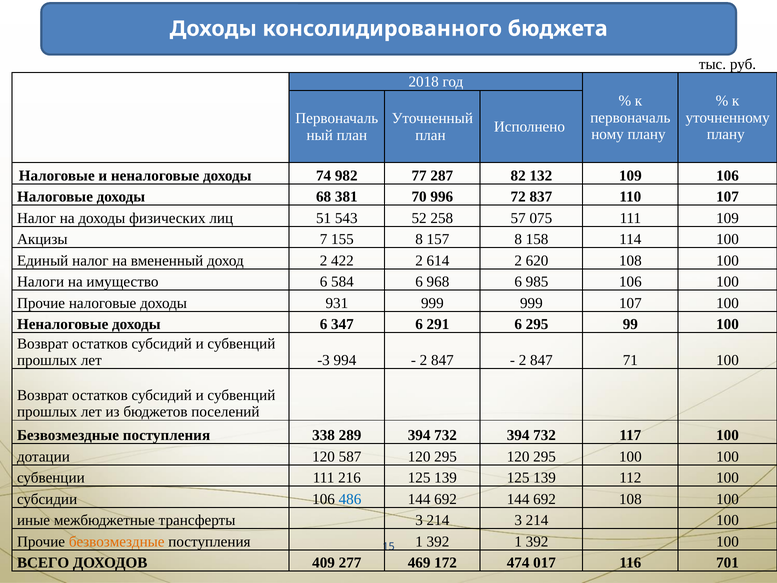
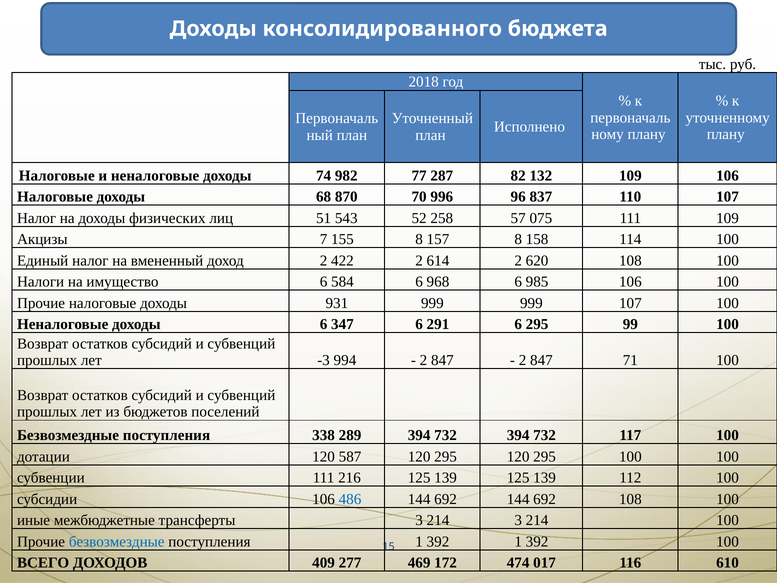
381: 381 -> 870
72: 72 -> 96
безвозмездные at (117, 541) colour: orange -> blue
701: 701 -> 610
